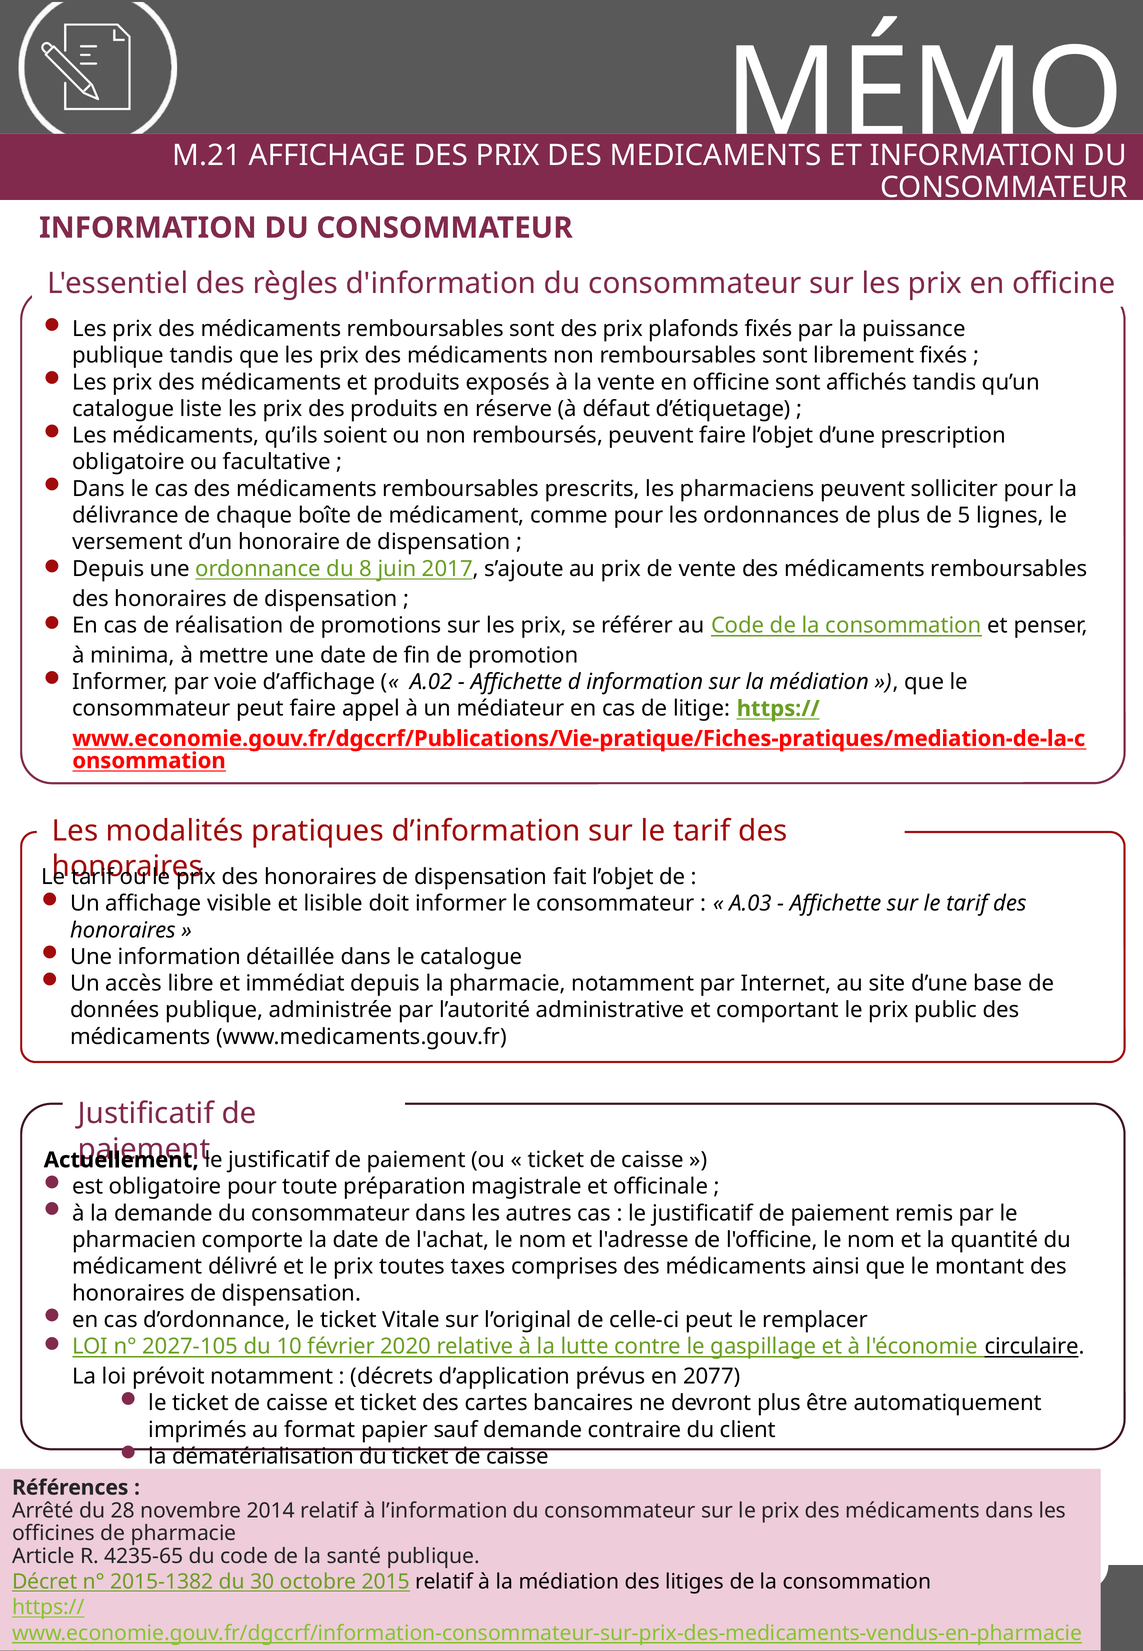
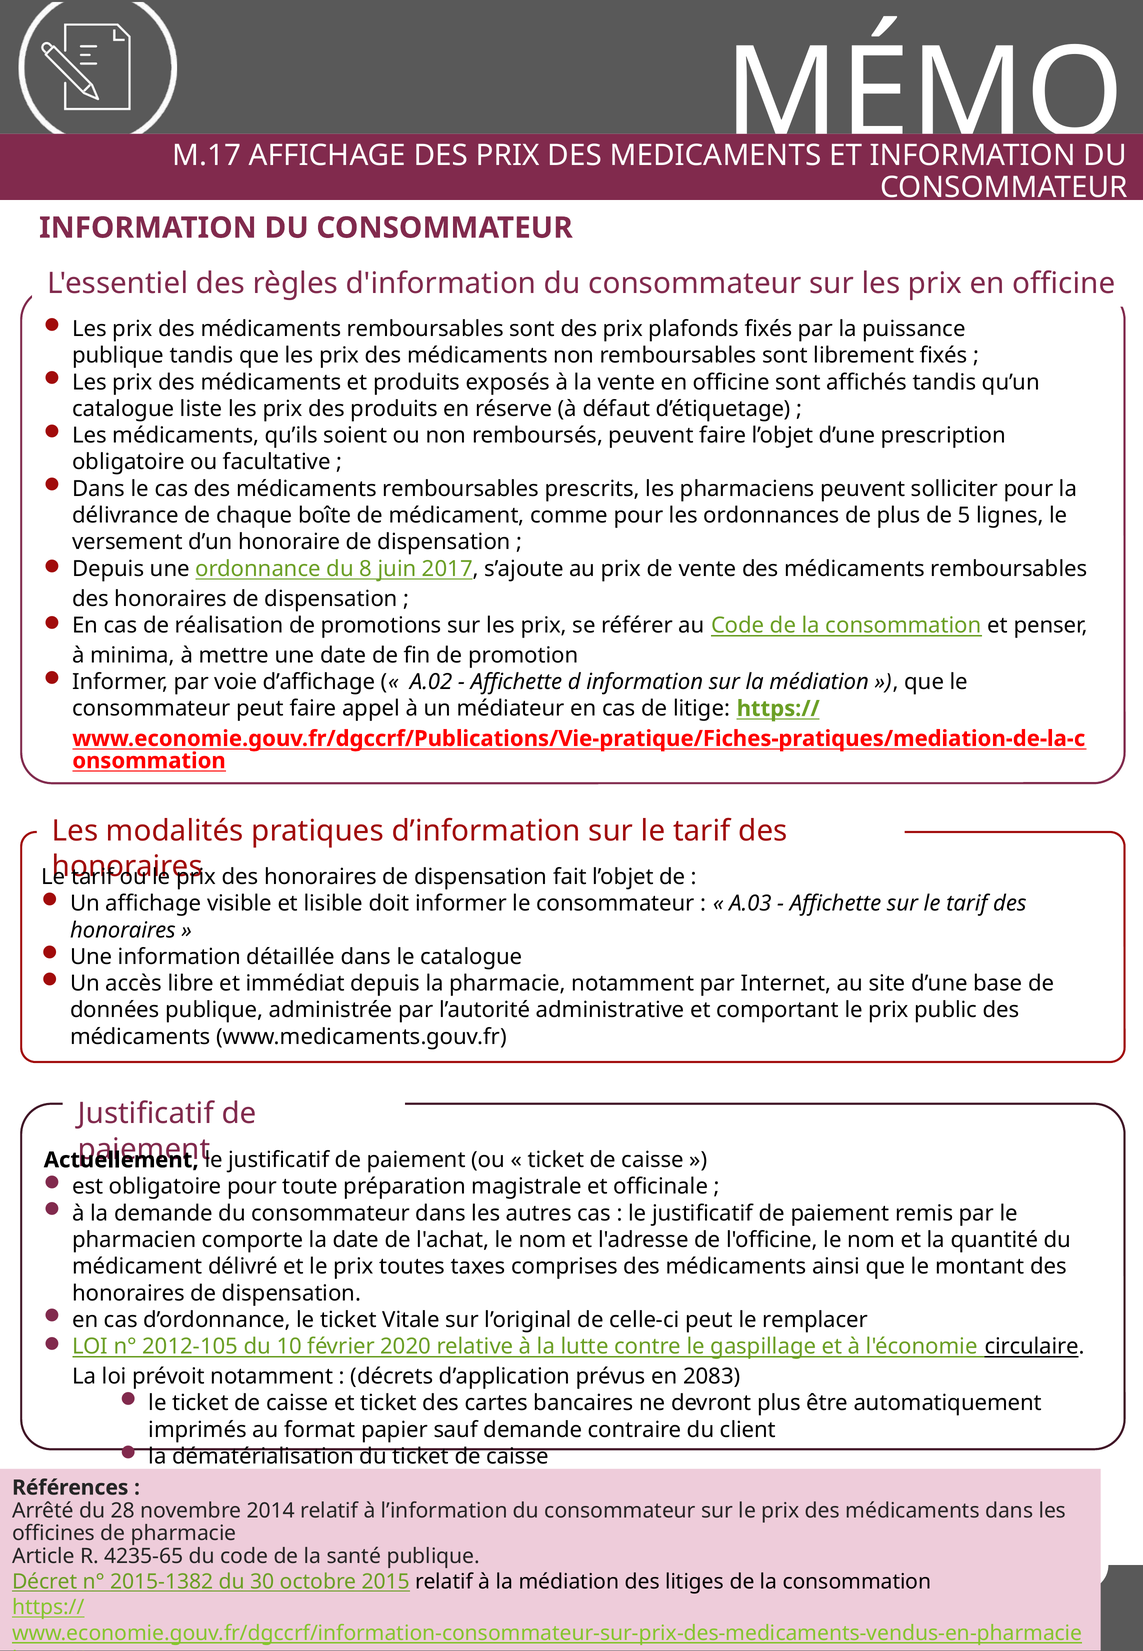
M.21: M.21 -> M.17
2027-105: 2027-105 -> 2012-105
2077: 2077 -> 2083
